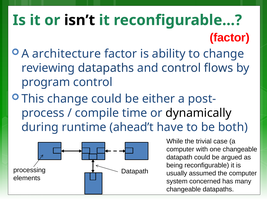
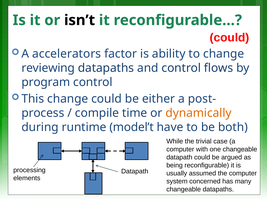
factor at (230, 38): factor -> could
architecture: architecture -> accelerators
dynamically colour: black -> orange
ahead’t: ahead’t -> model’t
